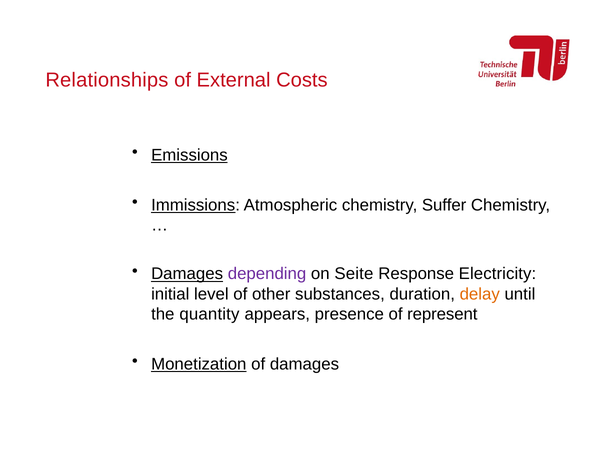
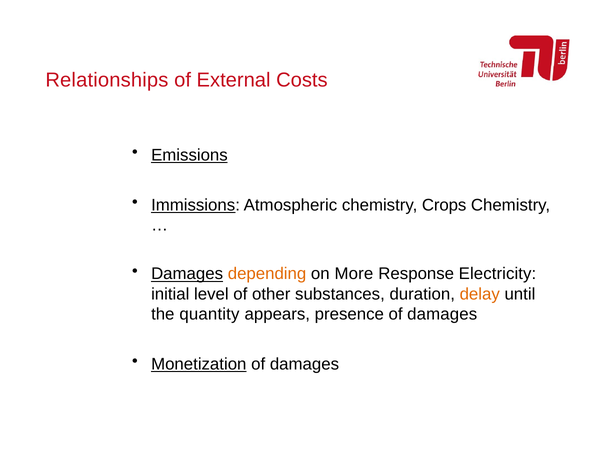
Suffer: Suffer -> Crops
depending colour: purple -> orange
Seite: Seite -> More
presence of represent: represent -> damages
